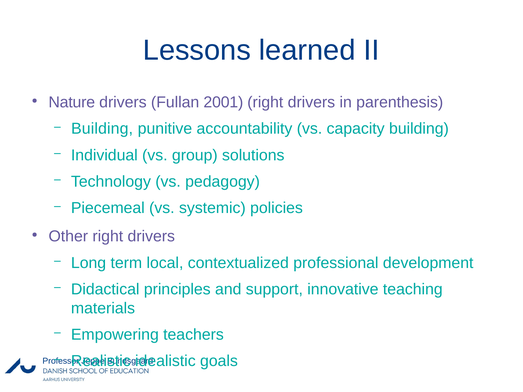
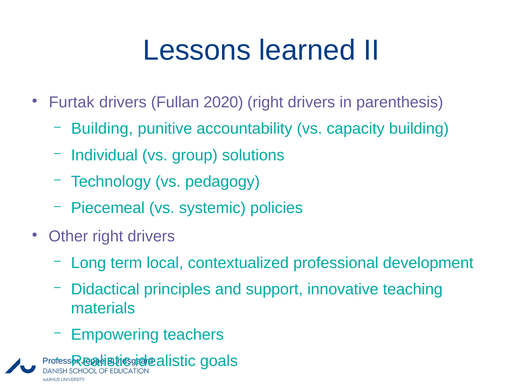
Nature: Nature -> Furtak
2001: 2001 -> 2020
